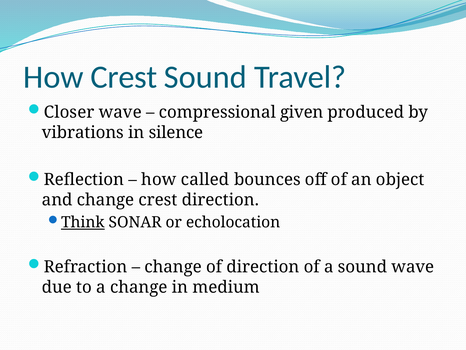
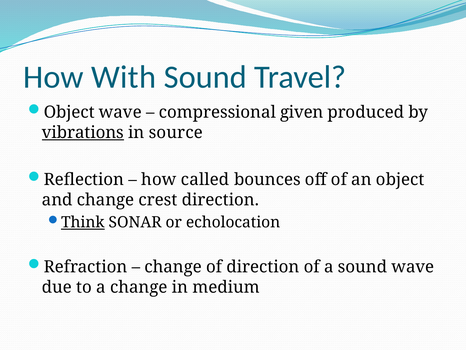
How Crest: Crest -> With
Closer at (69, 112): Closer -> Object
vibrations underline: none -> present
silence: silence -> source
